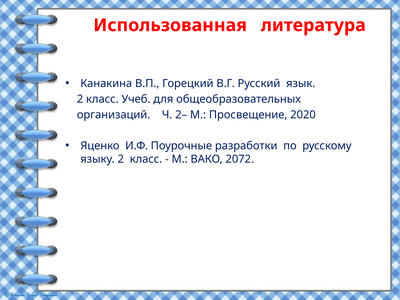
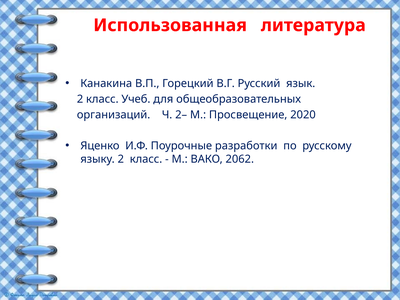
2072: 2072 -> 2062
